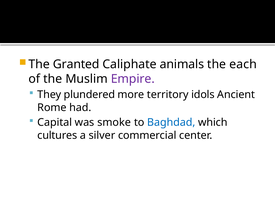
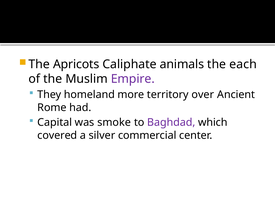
Granted: Granted -> Apricots
plundered: plundered -> homeland
idols: idols -> over
Baghdad colour: blue -> purple
cultures: cultures -> covered
